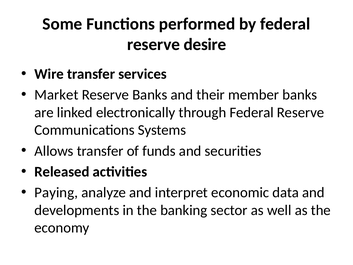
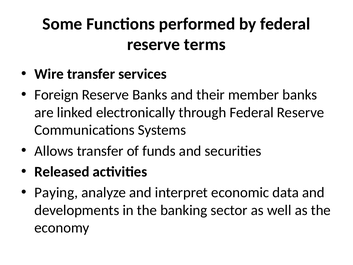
desire: desire -> terms
Market: Market -> Foreign
